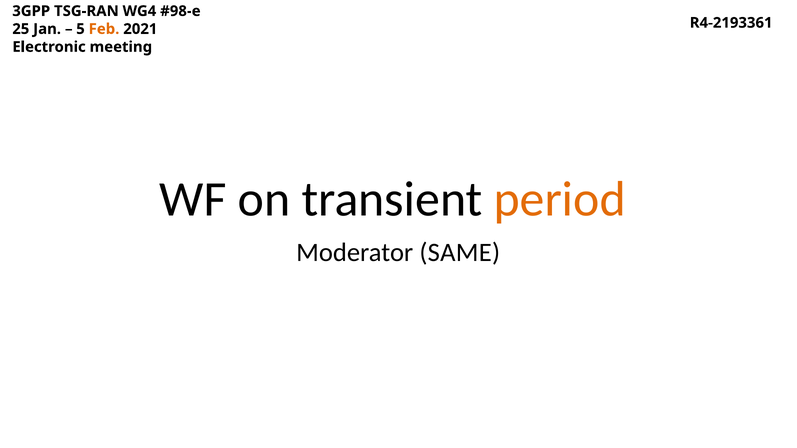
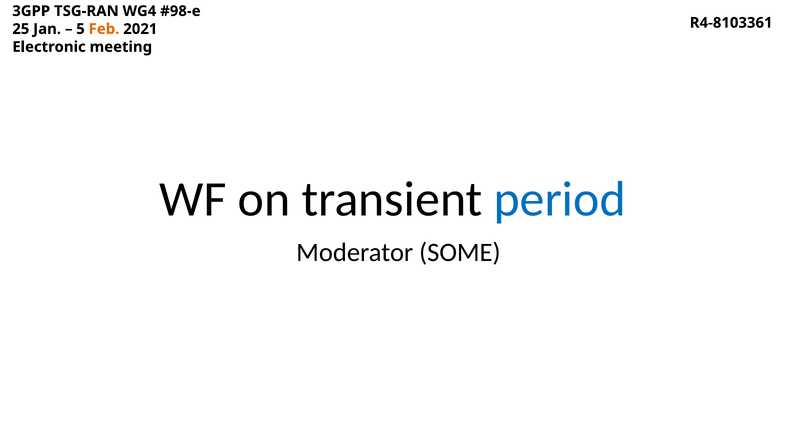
R4-2193361: R4-2193361 -> R4-8103361
period colour: orange -> blue
SAME: SAME -> SOME
